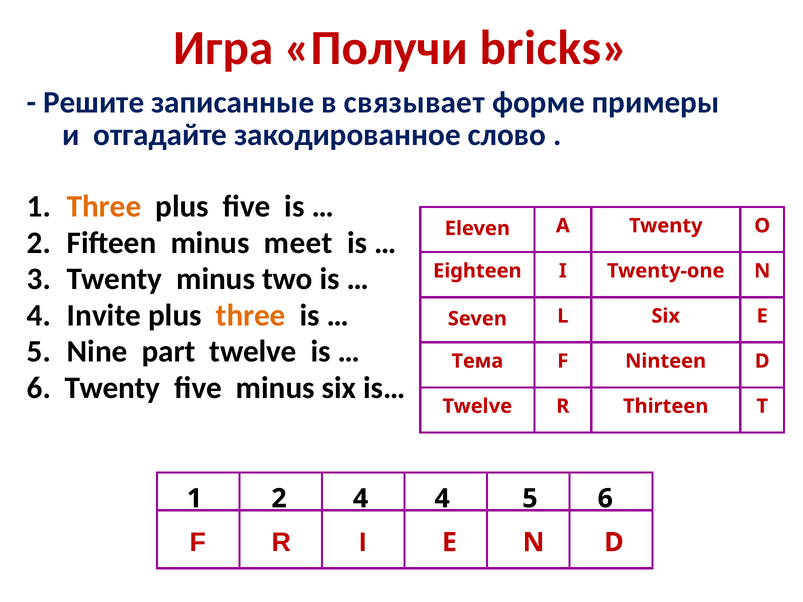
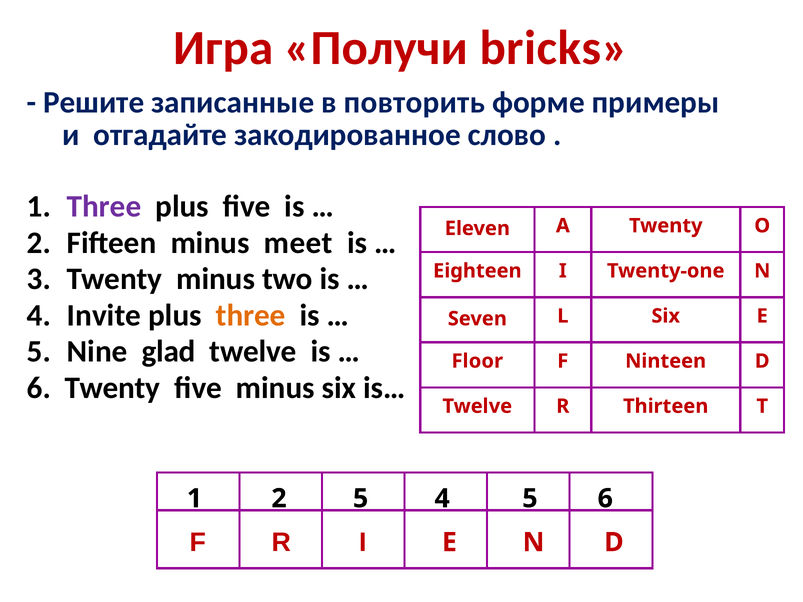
связывает: связывает -> повторить
Three at (104, 207) colour: orange -> purple
part: part -> glad
Тема: Тема -> Floor
2 4: 4 -> 5
